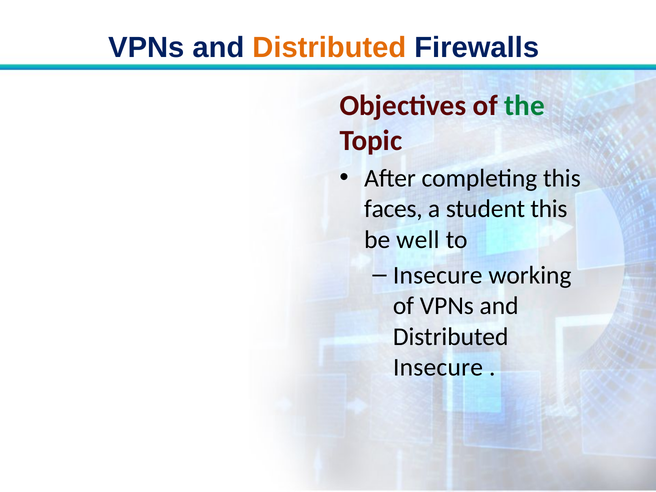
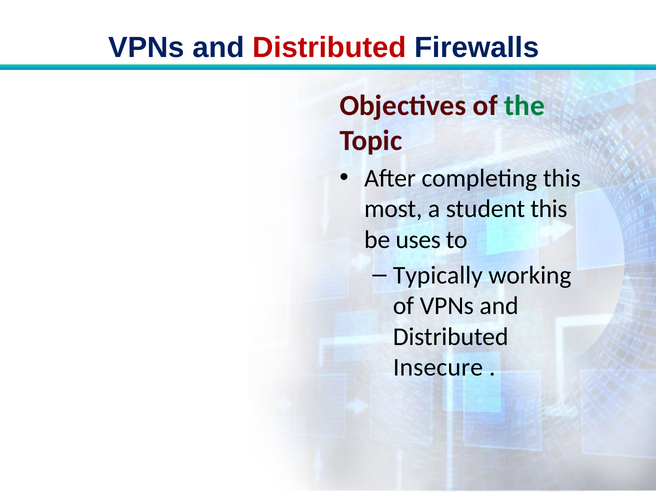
Distributed at (329, 47) colour: orange -> red
faces: faces -> most
well: well -> uses
Insecure at (438, 275): Insecure -> Typically
